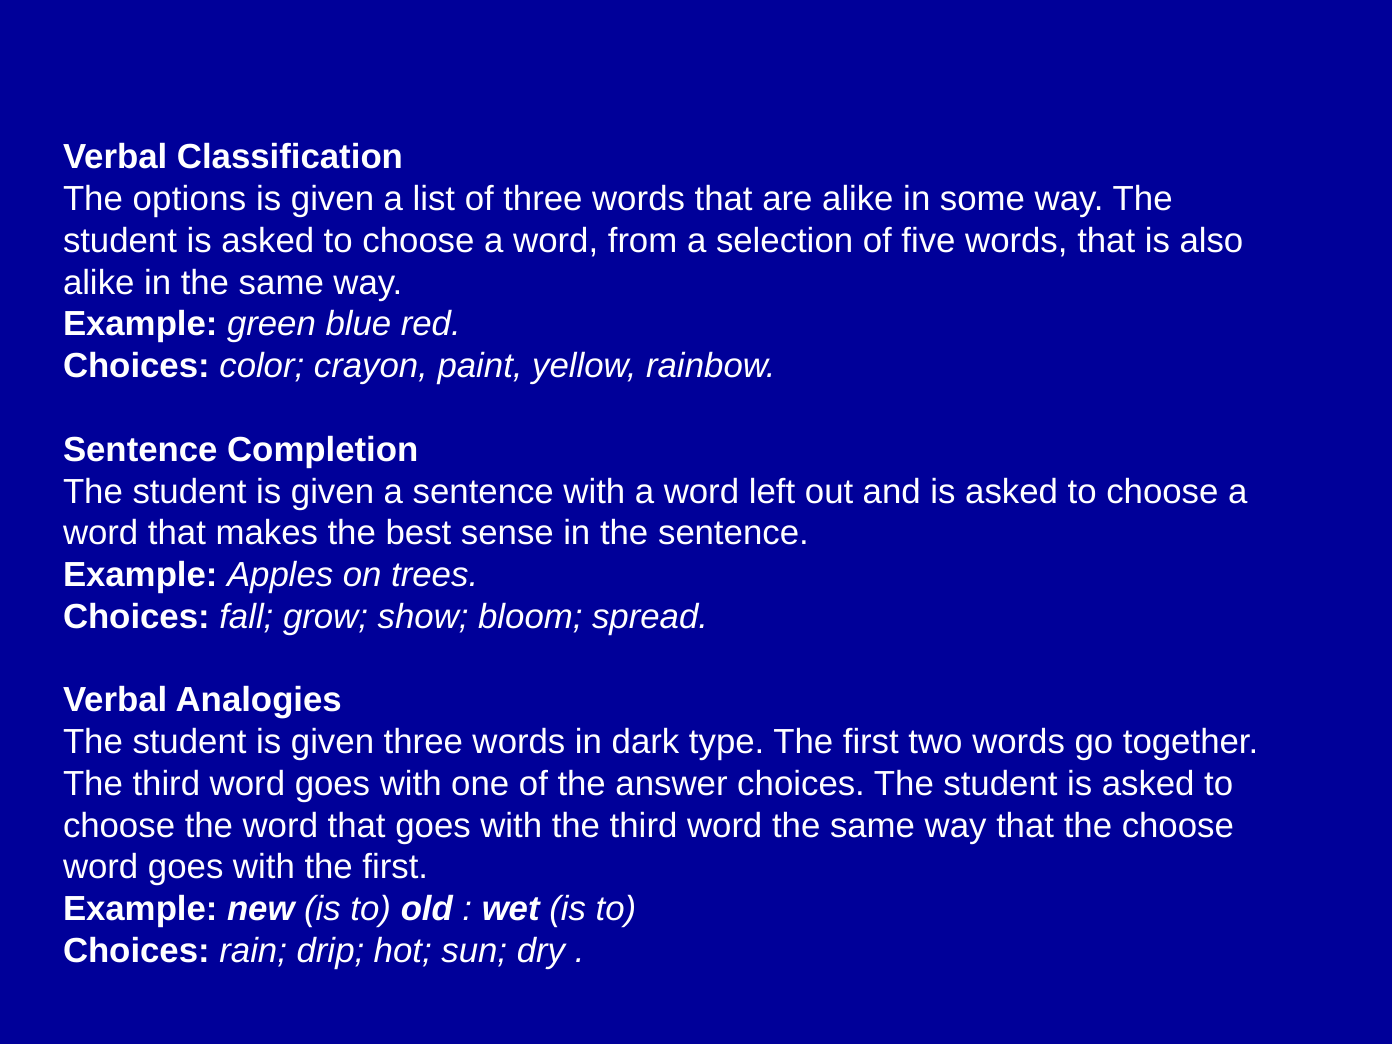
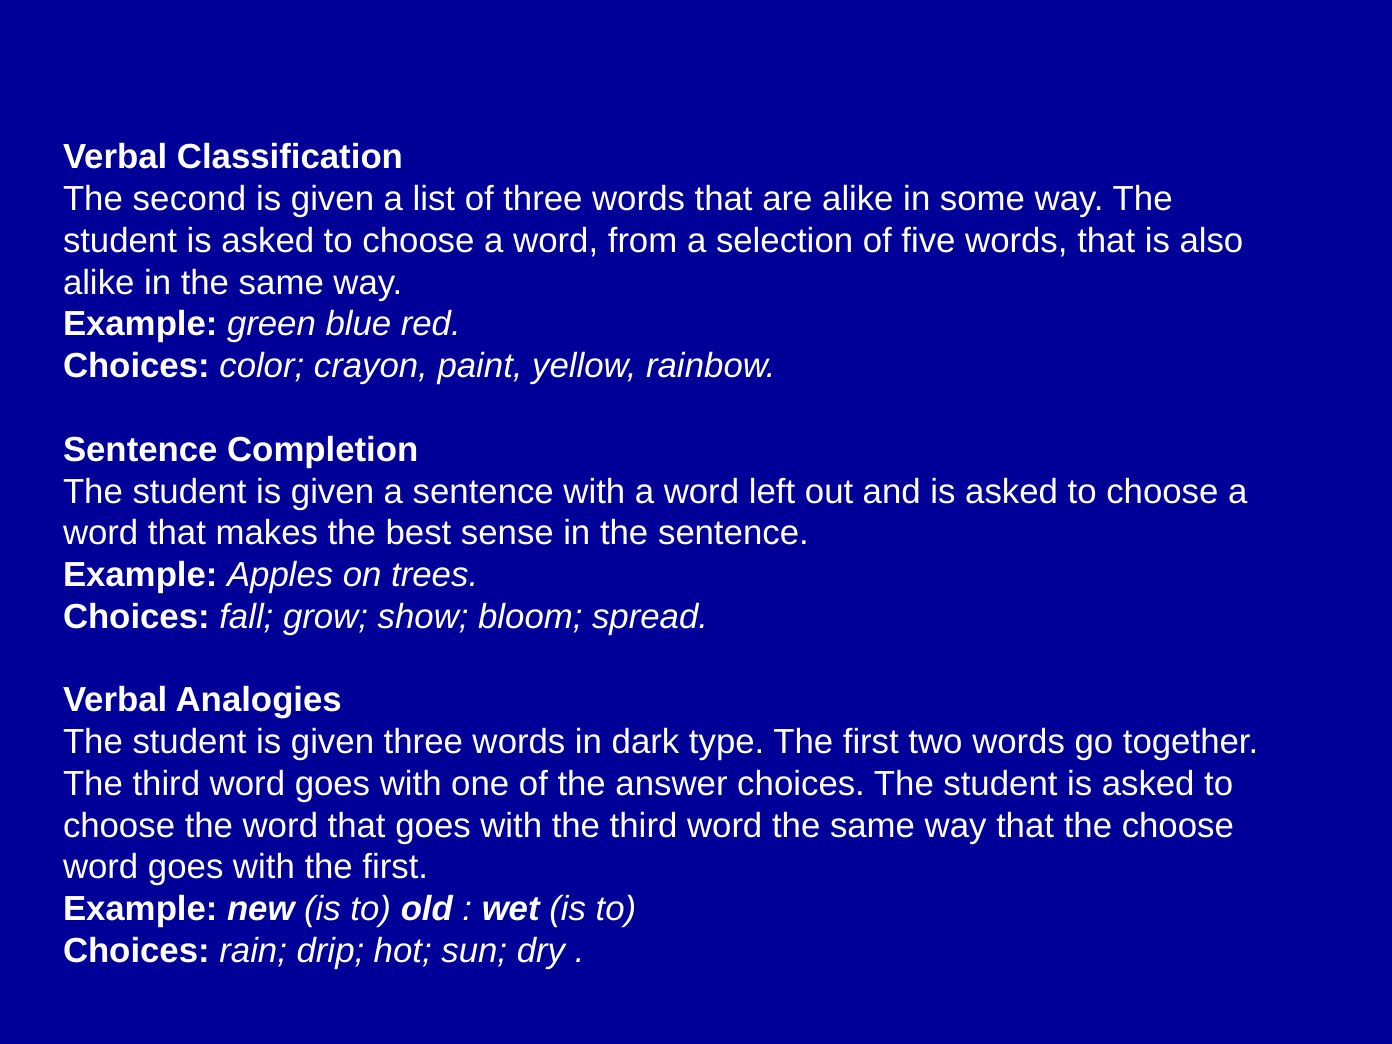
options: options -> second
